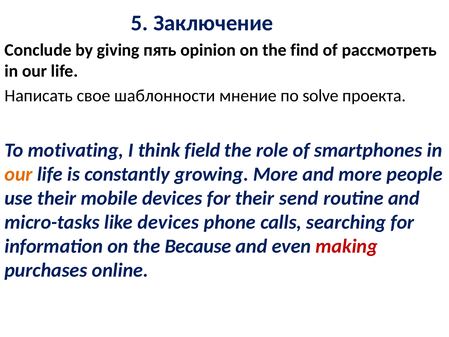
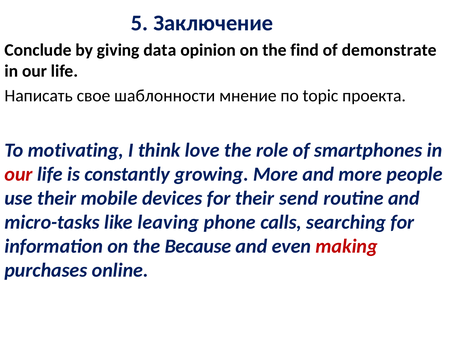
пять: пять -> data
рассмотреть: рассмотреть -> demonstrate
solve: solve -> topic
field: field -> love
our at (19, 174) colour: orange -> red
like devices: devices -> leaving
